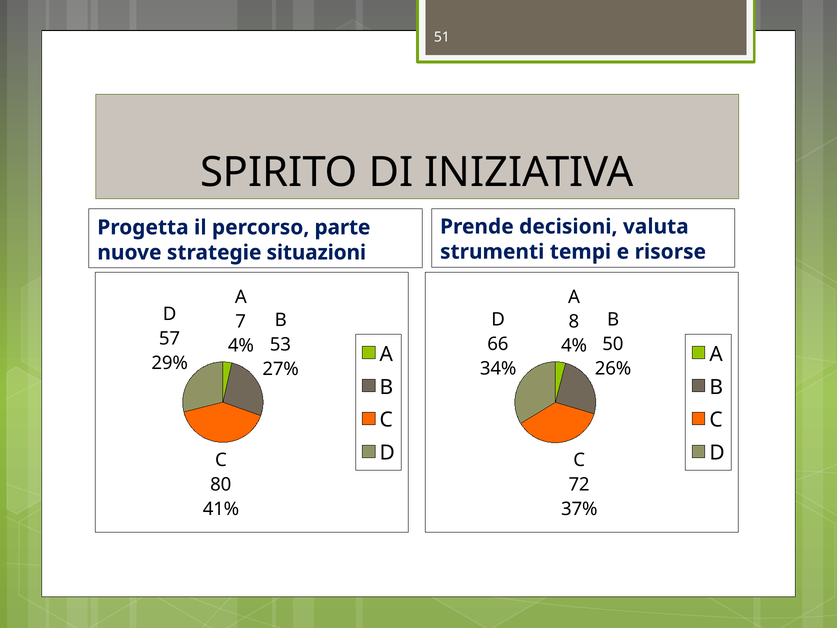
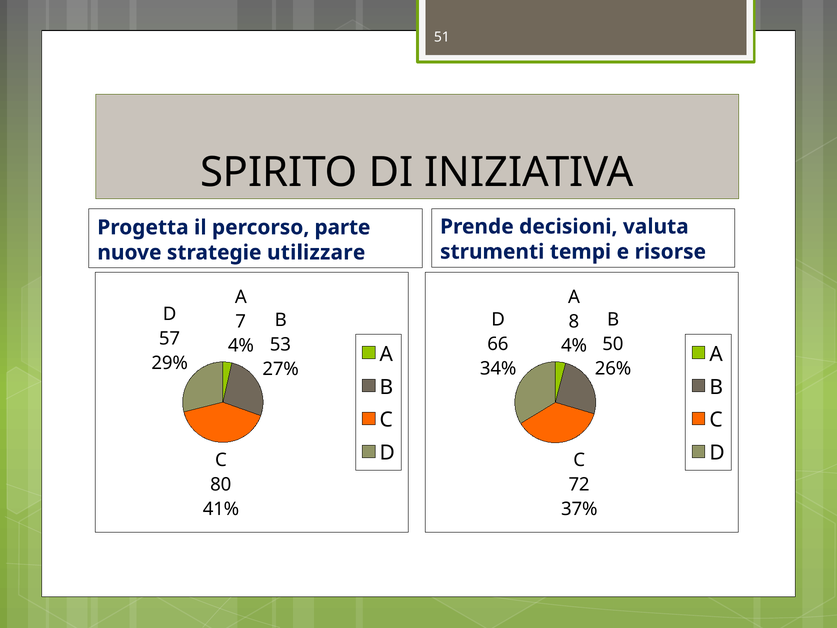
situazioni: situazioni -> utilizzare
